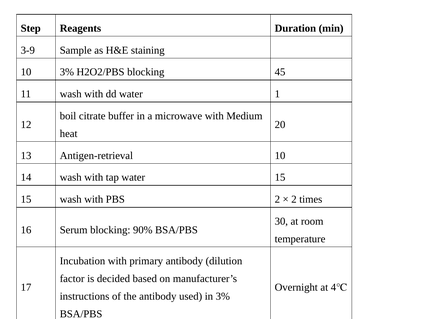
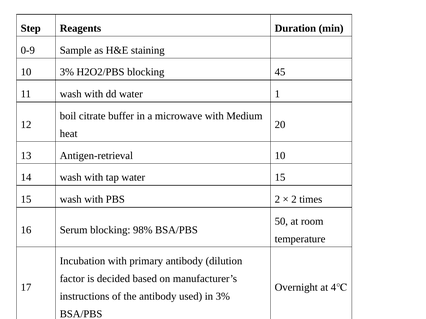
3-9: 3-9 -> 0-9
30: 30 -> 50
90%: 90% -> 98%
